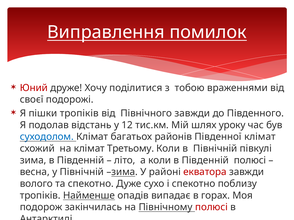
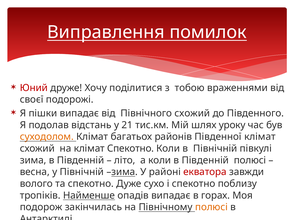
пішки тропіків: тропіків -> випадає
Північного завжди: завжди -> схожий
12: 12 -> 21
суходолом colour: blue -> orange
клімат Третьому: Третьому -> Спекотно
полюсі at (211, 208) colour: red -> orange
